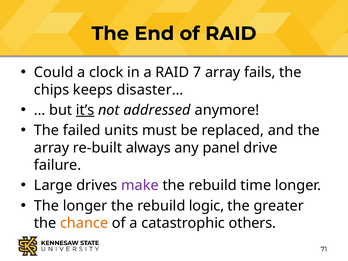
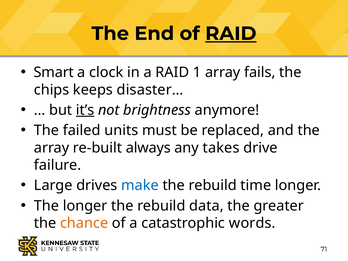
RAID at (231, 34) underline: none -> present
Could: Could -> Smart
7: 7 -> 1
addressed: addressed -> brightness
panel: panel -> takes
make colour: purple -> blue
logic: logic -> data
others: others -> words
